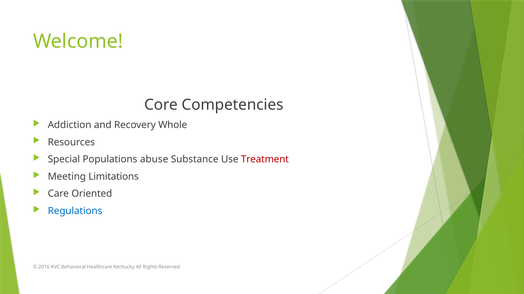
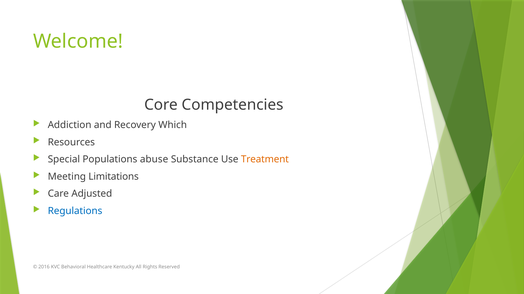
Whole: Whole -> Which
Treatment colour: red -> orange
Oriented: Oriented -> Adjusted
